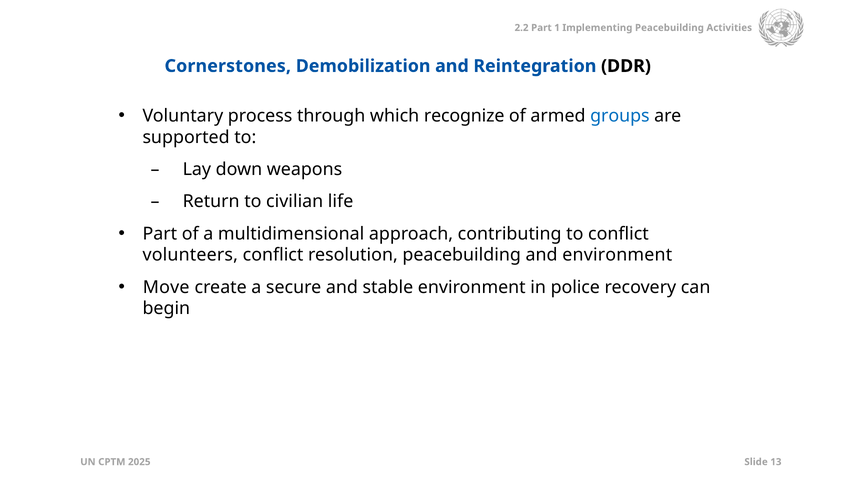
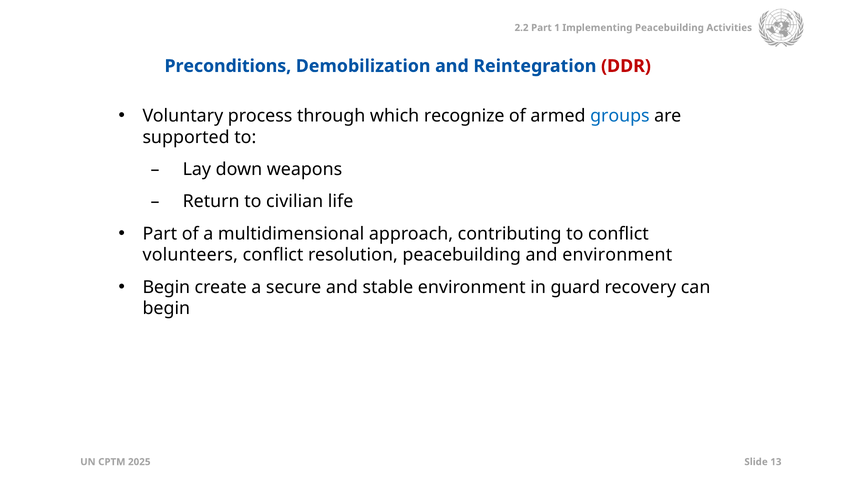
Cornerstones: Cornerstones -> Preconditions
DDR colour: black -> red
Move at (166, 287): Move -> Begin
police: police -> guard
